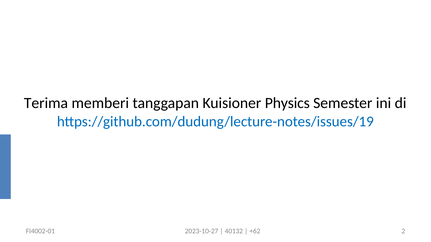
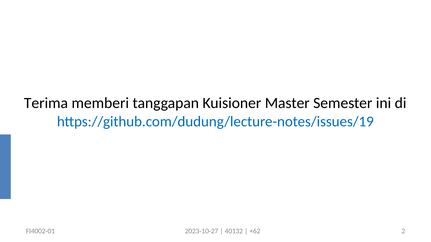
Physics: Physics -> Master
